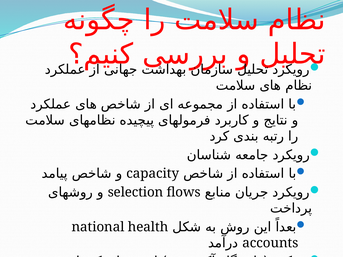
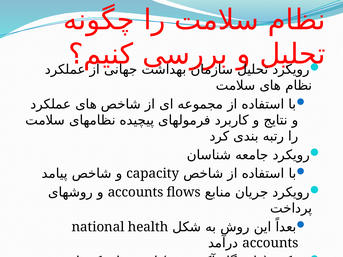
selection at (136, 192): selection -> accounts
